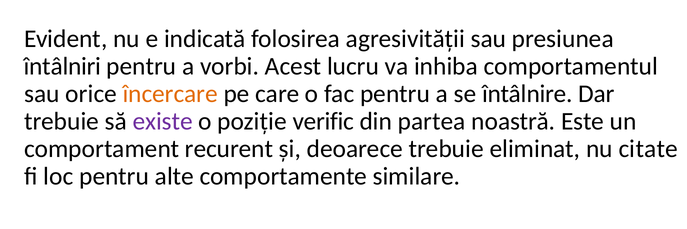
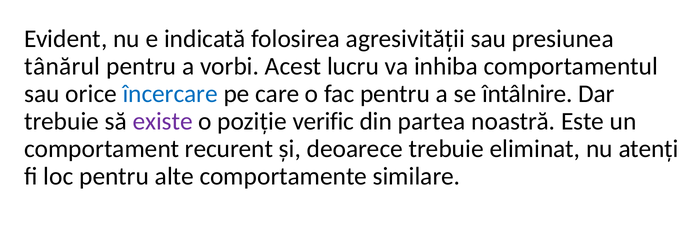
întâlniri: întâlniri -> tânărul
încercare colour: orange -> blue
citate: citate -> atenți
